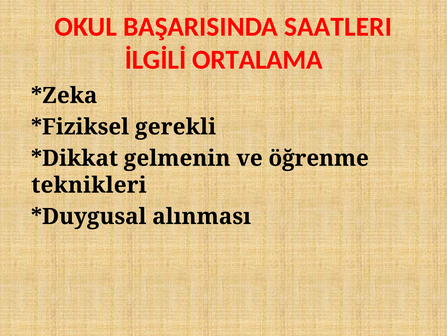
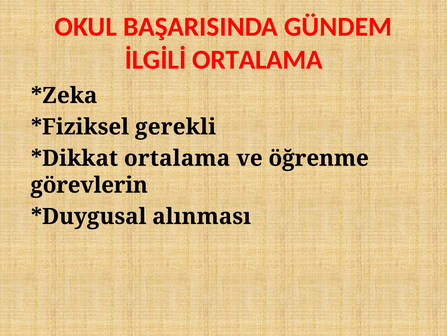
SAATLERI: SAATLERI -> GÜNDEM
gelmenin at (177, 158): gelmenin -> ortalama
teknikleri: teknikleri -> görevlerin
